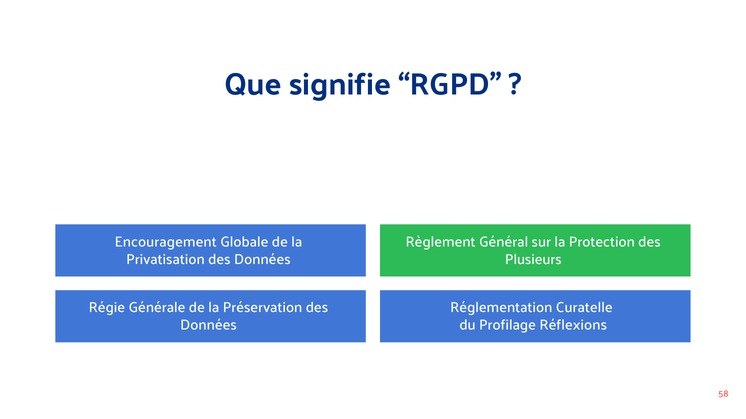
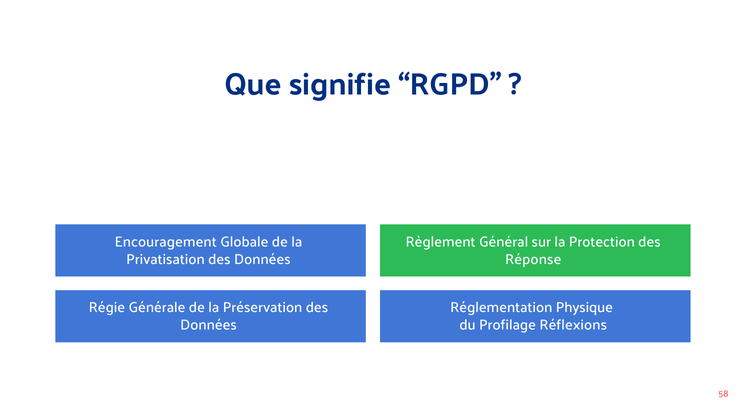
Plusieurs: Plusieurs -> Réponse
Curatelle: Curatelle -> Physique
